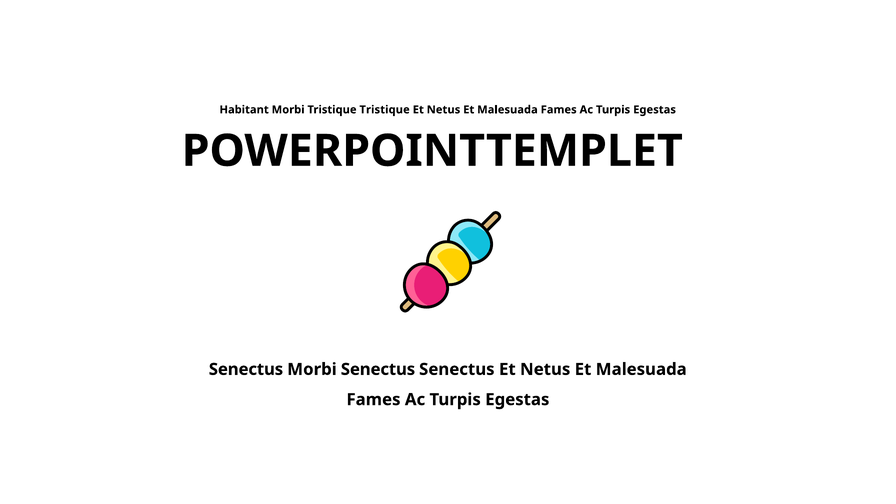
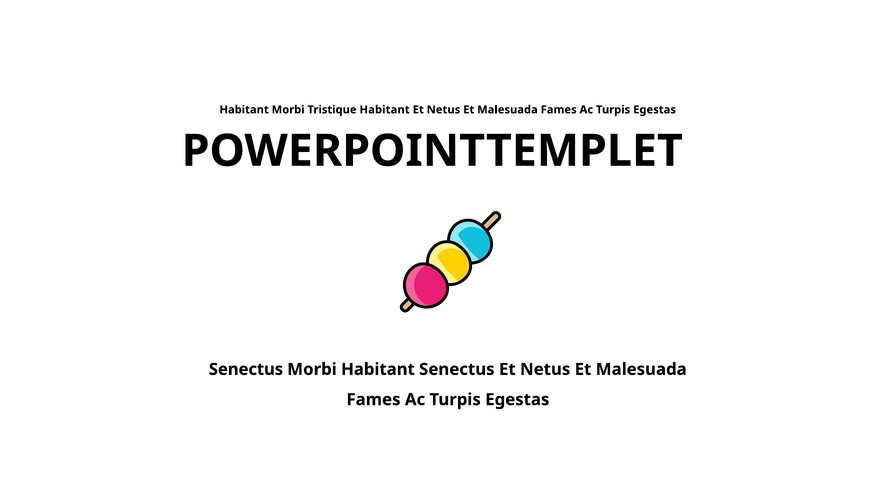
Tristique Tristique: Tristique -> Habitant
Morbi Senectus: Senectus -> Habitant
